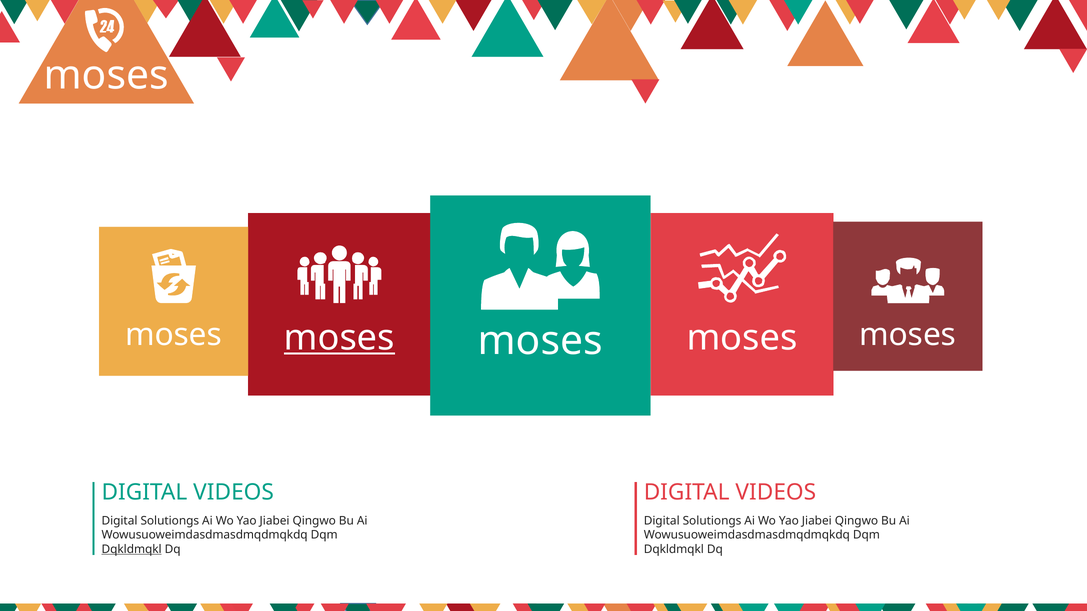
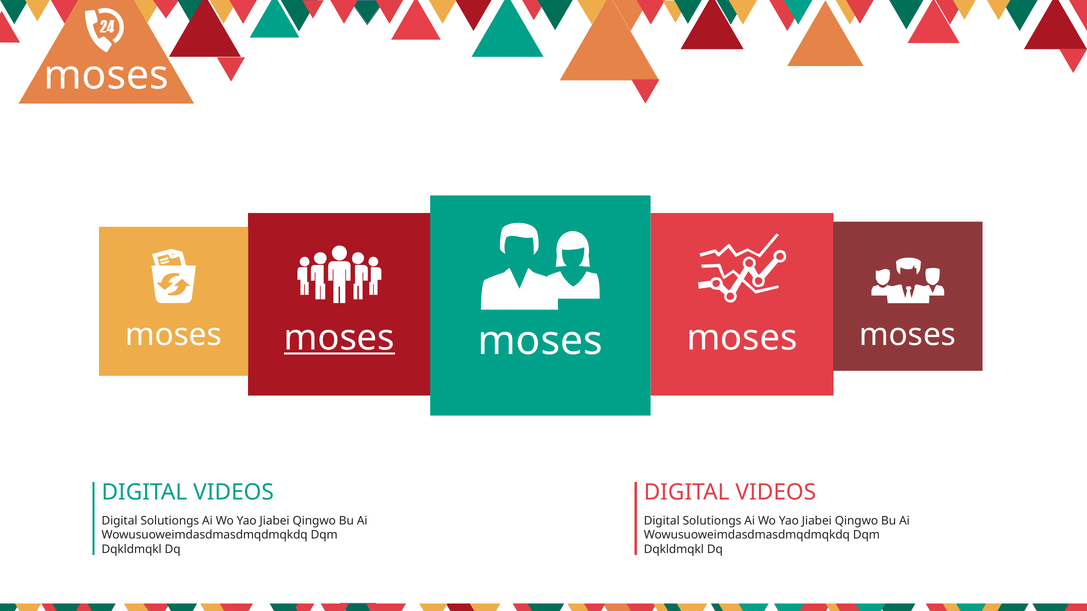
Dqkldmqkl at (132, 550) underline: present -> none
